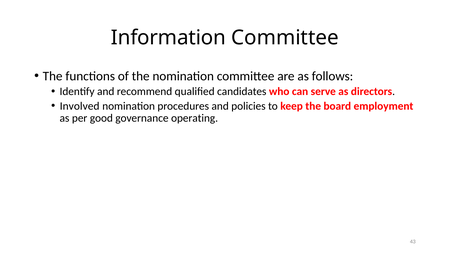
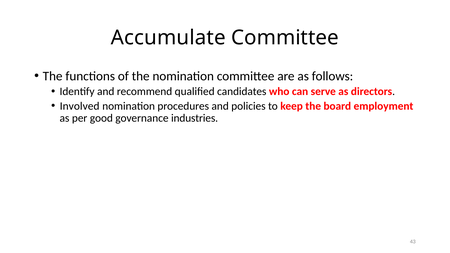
Information: Information -> Accumulate
operating: operating -> industries
